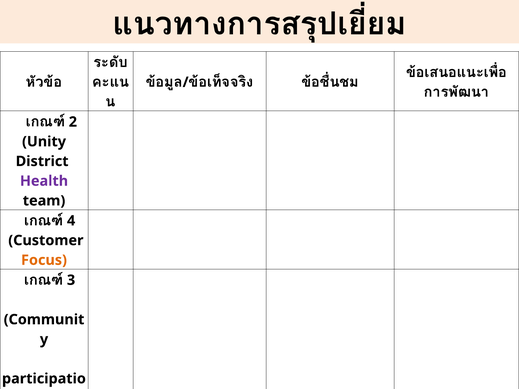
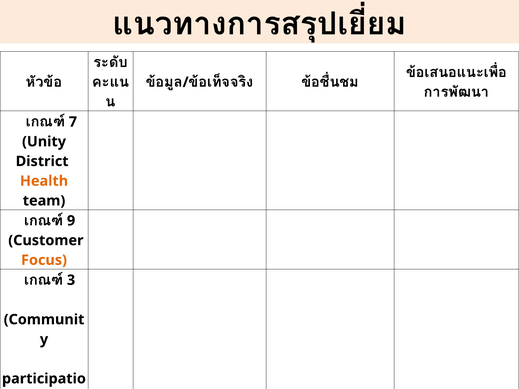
2: 2 -> 7
Health colour: purple -> orange
4 at (71, 221): 4 -> 9
